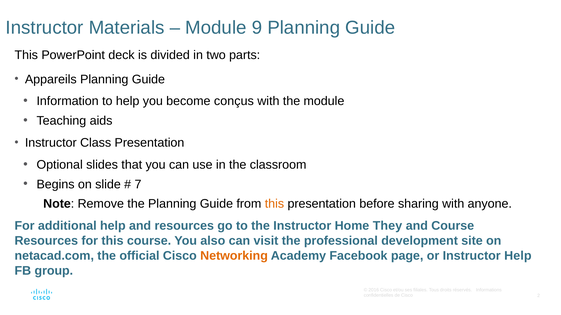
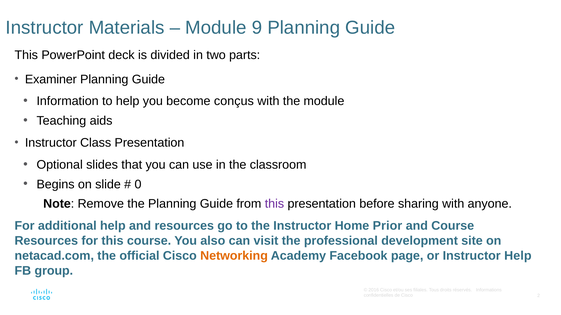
Appareils: Appareils -> Examiner
7: 7 -> 0
this at (274, 204) colour: orange -> purple
They: They -> Prior
